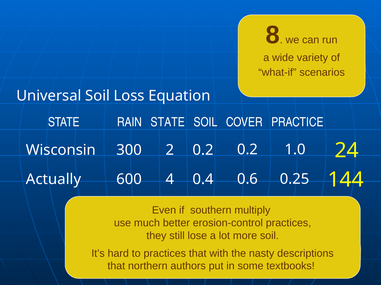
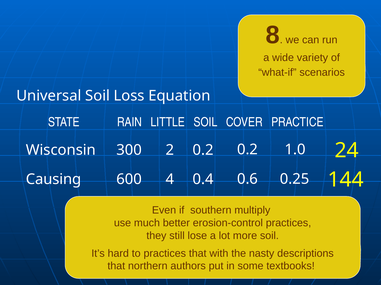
RAIN STATE: STATE -> LITTLE
Actually: Actually -> Causing
